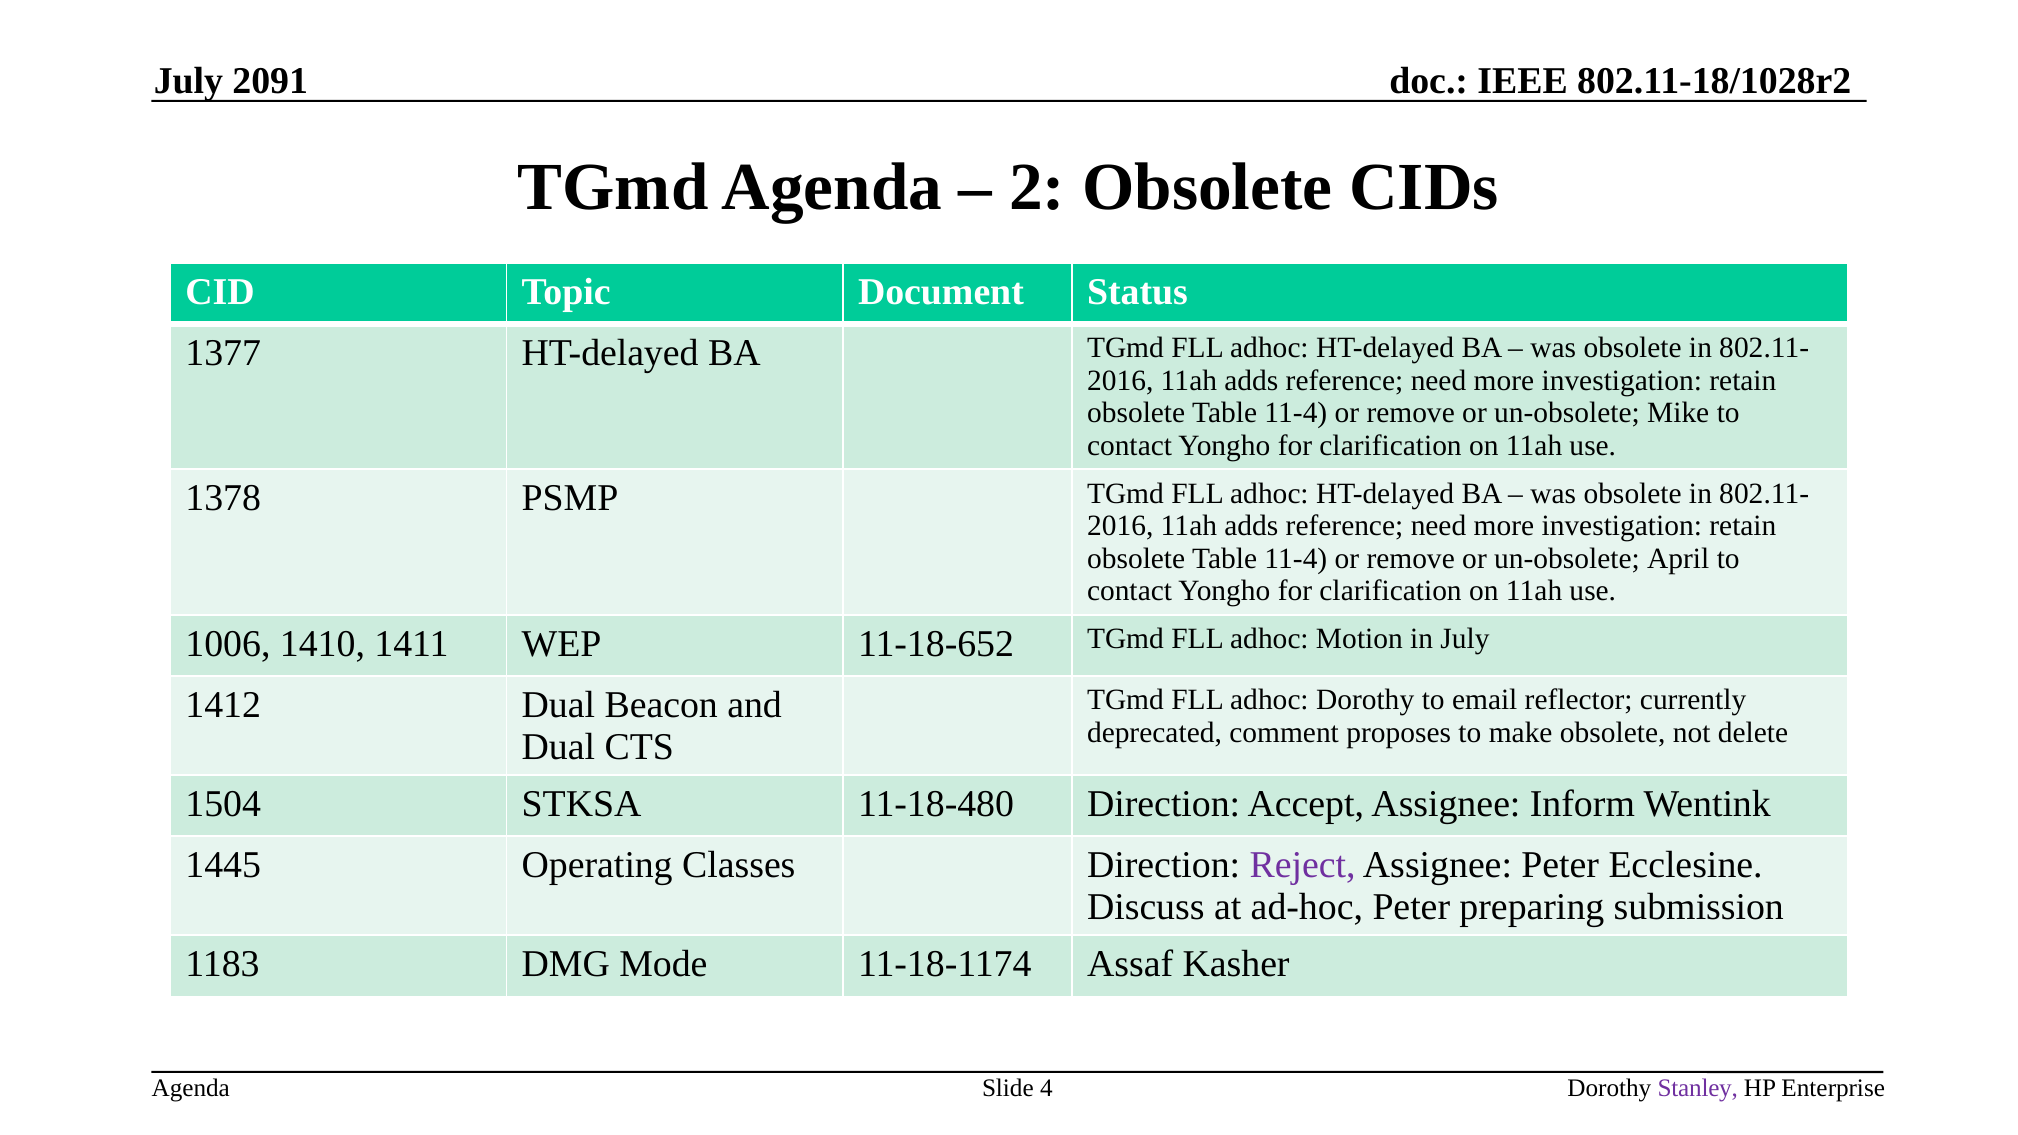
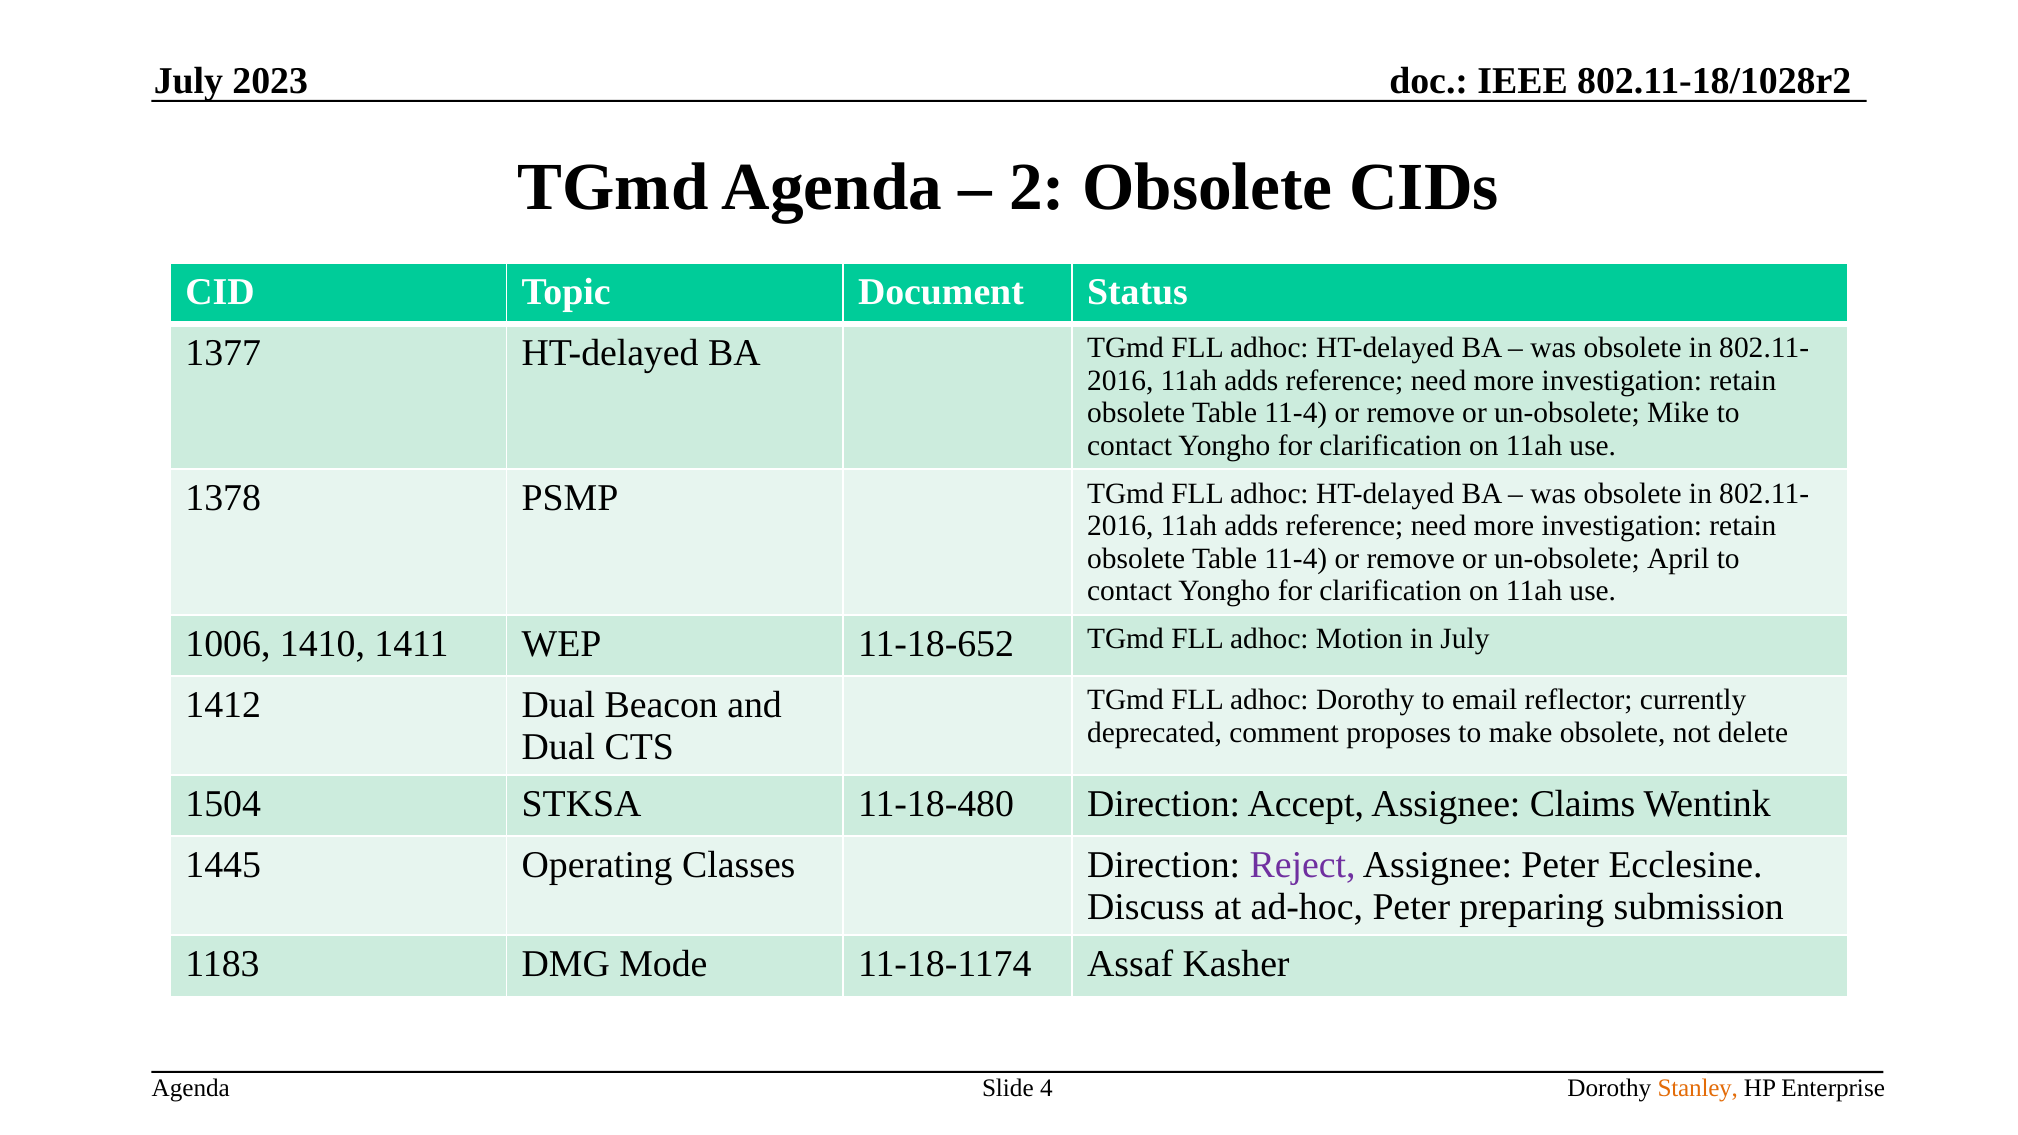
2091: 2091 -> 2023
Inform: Inform -> Claims
Stanley colour: purple -> orange
